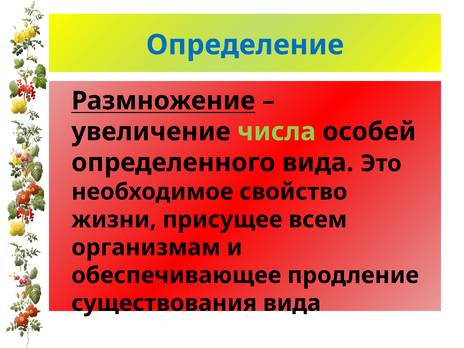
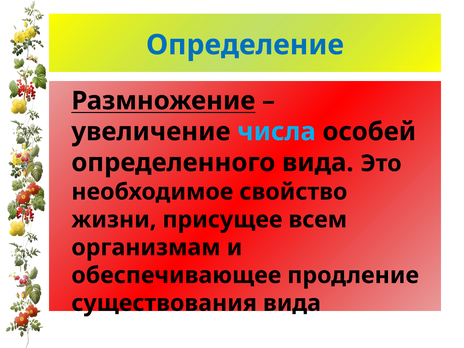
числа colour: light green -> light blue
